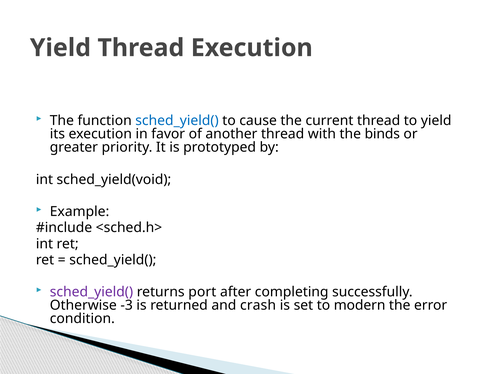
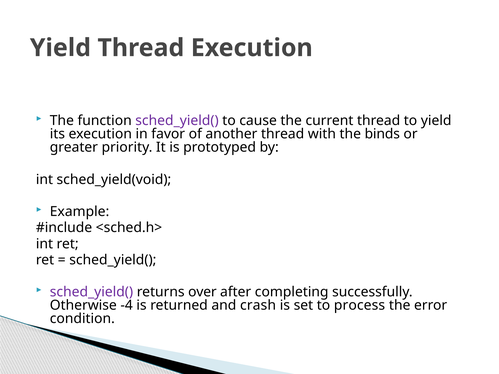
sched_yield( at (177, 121) colour: blue -> purple
port: port -> over
-3: -3 -> -4
modern: modern -> process
